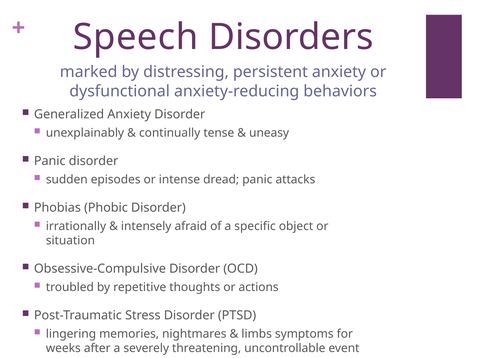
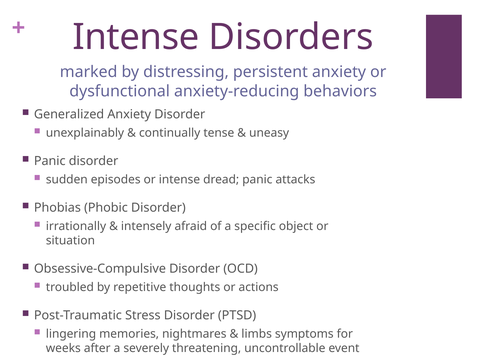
Speech at (136, 37): Speech -> Intense
